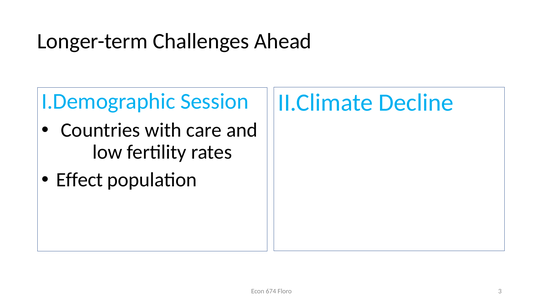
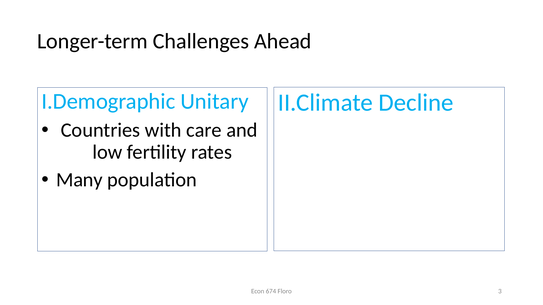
Session: Session -> Unitary
Effect: Effect -> Many
